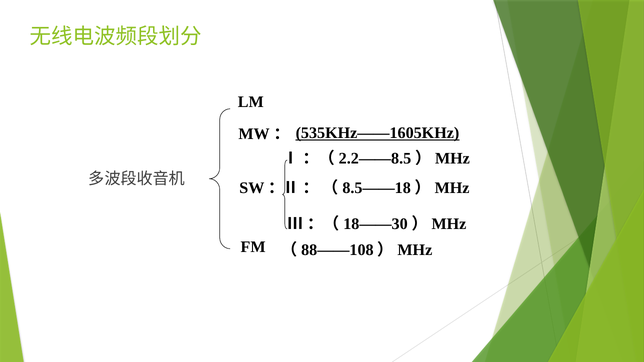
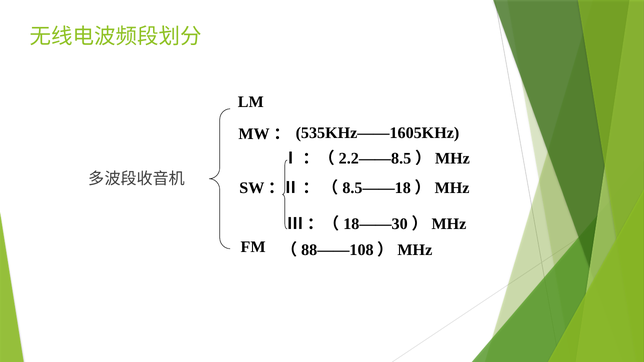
535KHz——1605KHz underline: present -> none
